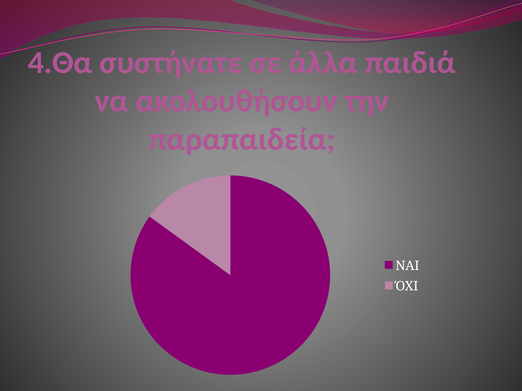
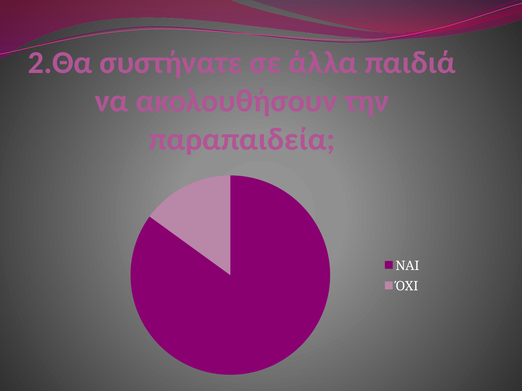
4.Θα: 4.Θα -> 2.Θα
